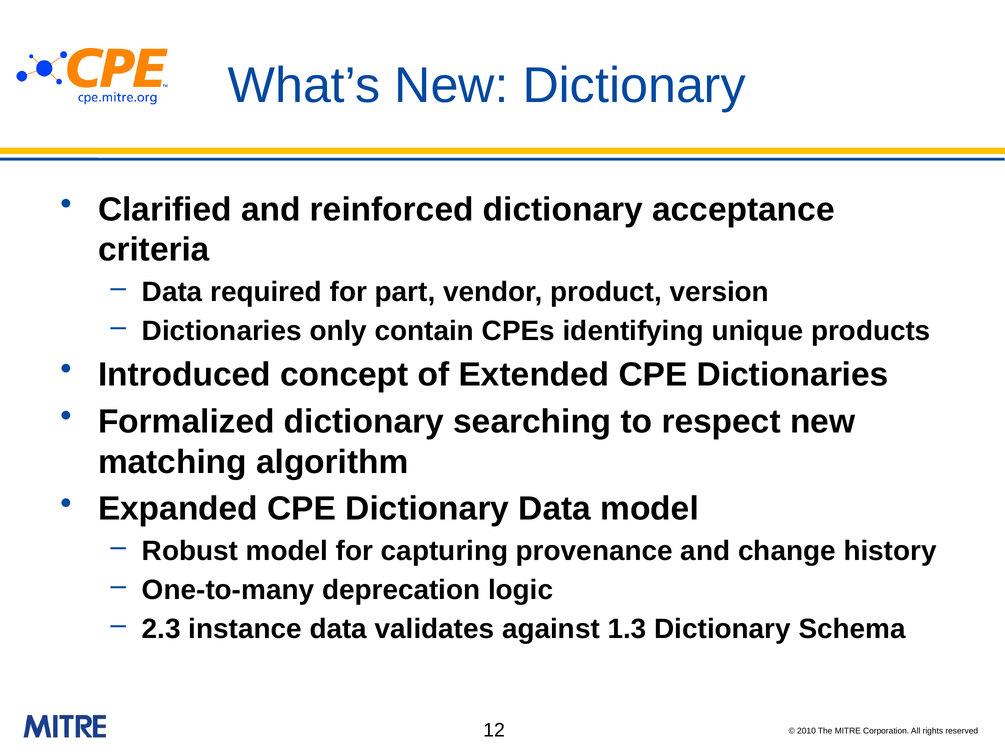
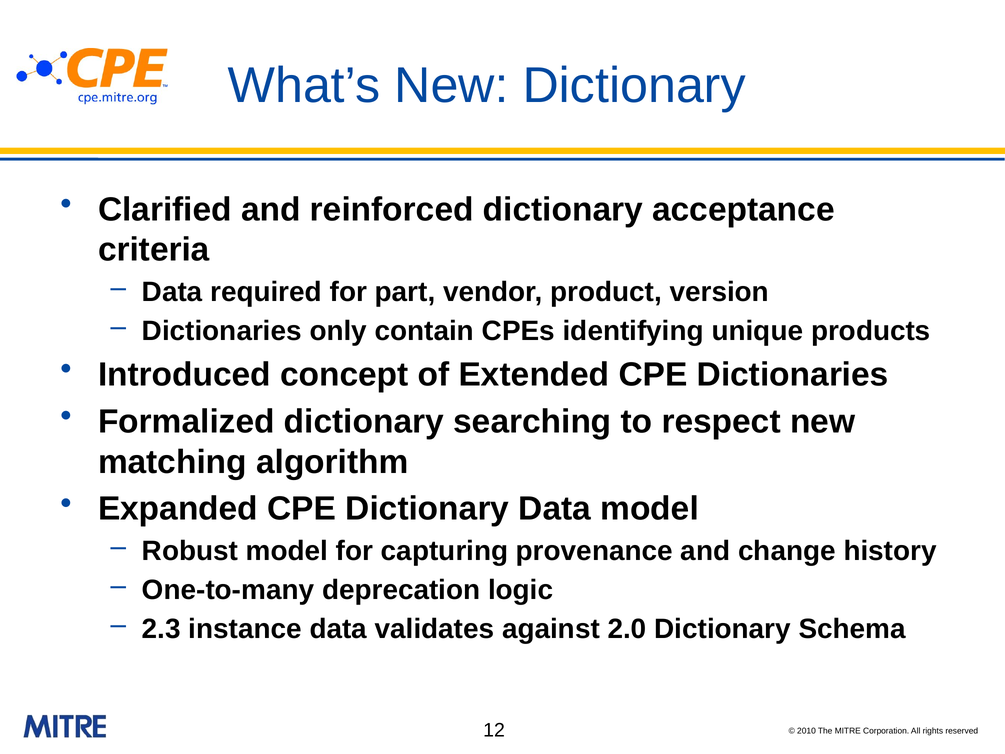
1.3: 1.3 -> 2.0
